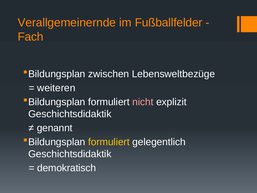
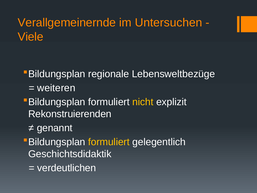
Fußballfelder: Fußballfelder -> Untersuchen
Fach: Fach -> Viele
zwischen: zwischen -> regionale
nicht colour: pink -> yellow
Geschichtsdidaktik at (70, 114): Geschichtsdidaktik -> Rekonstruierenden
demokratisch: demokratisch -> verdeutlichen
